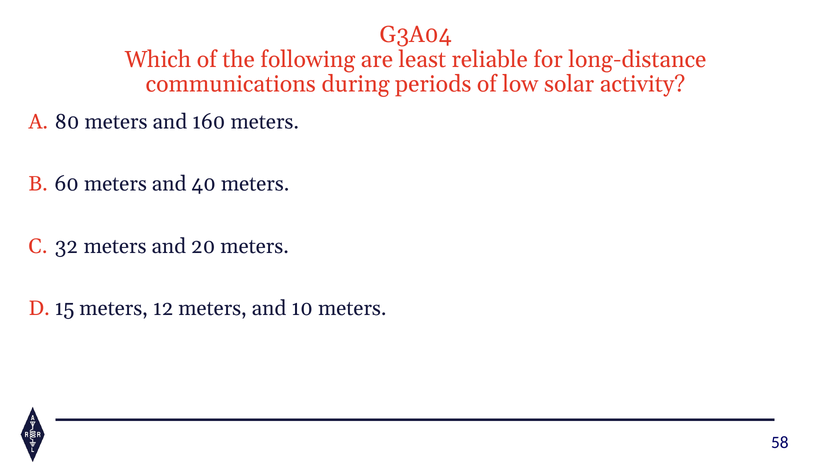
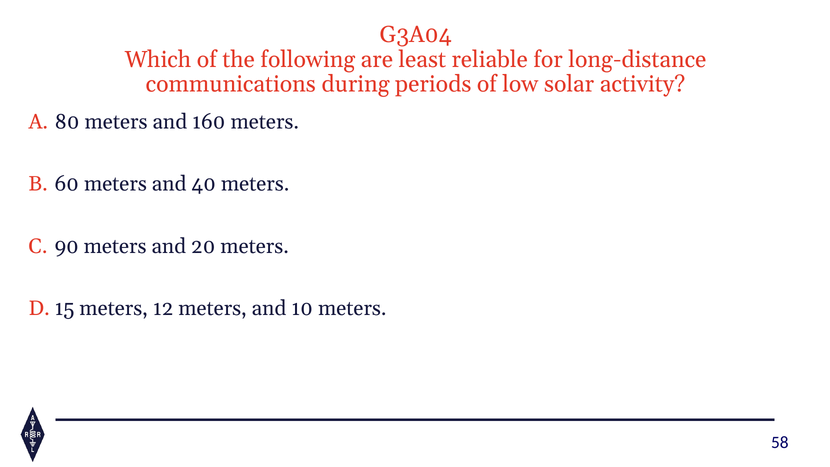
32: 32 -> 90
